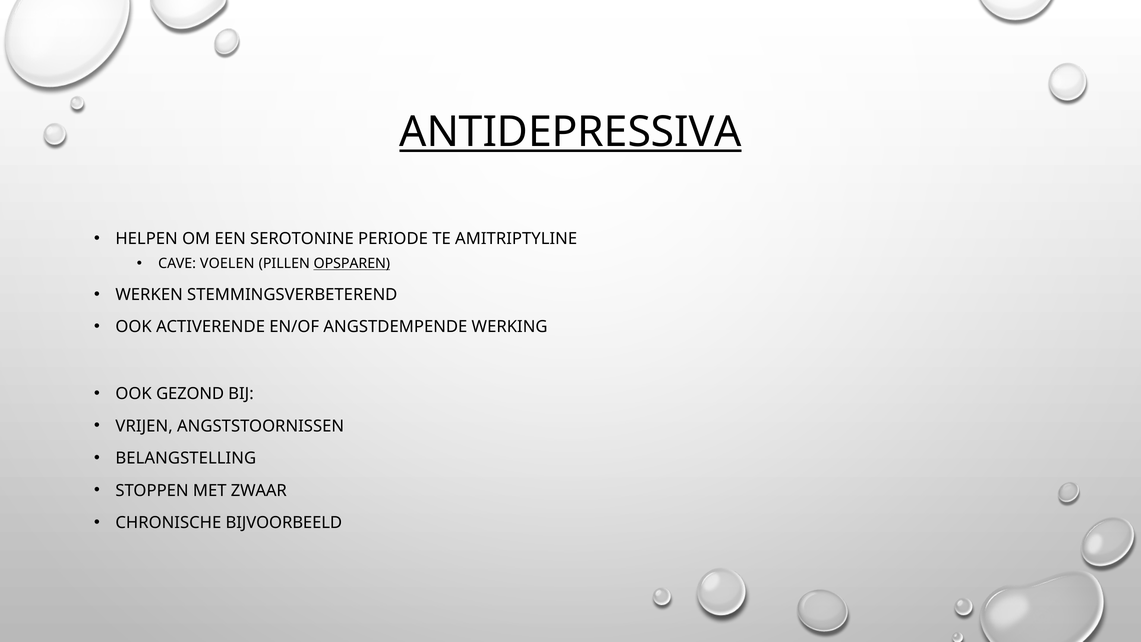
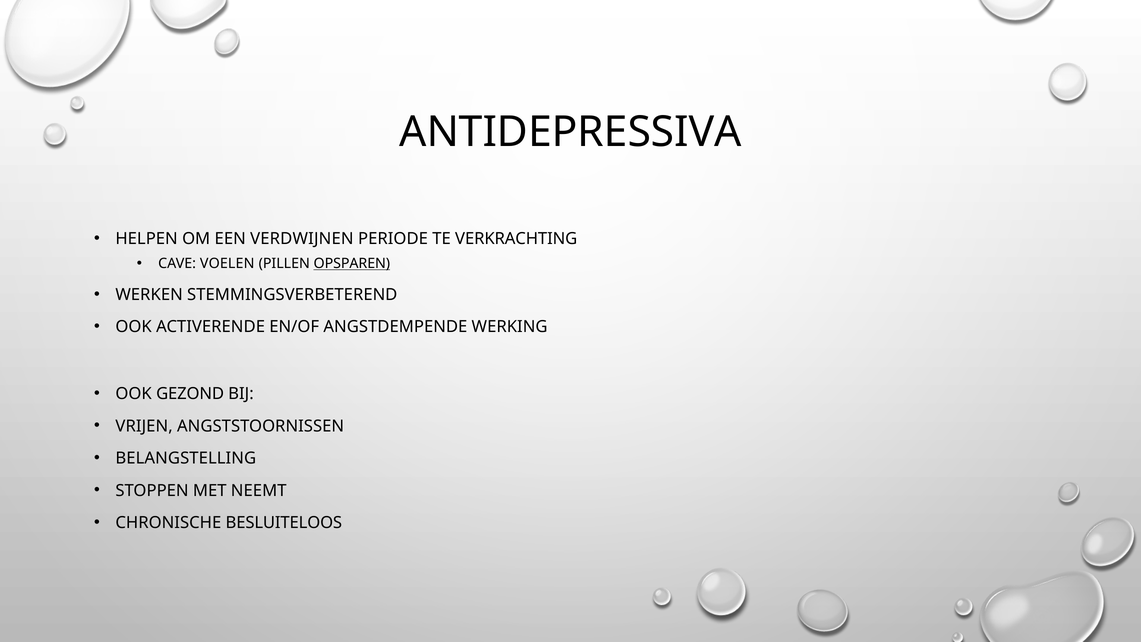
ANTIDEPRESSIVA underline: present -> none
SEROTONINE: SEROTONINE -> VERDWIJNEN
AMITRIPTYLINE: AMITRIPTYLINE -> VERKRACHTING
ZWAAR: ZWAAR -> NEEMT
BIJVOORBEELD: BIJVOORBEELD -> BESLUITELOOS
